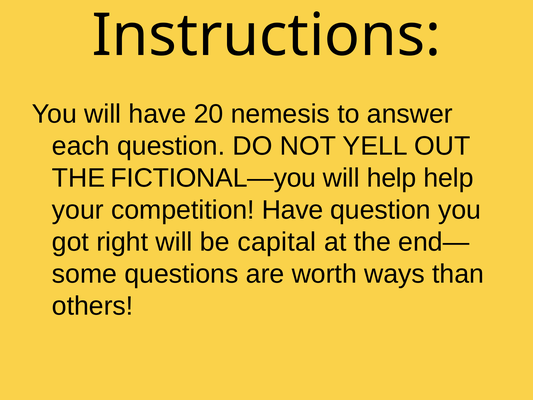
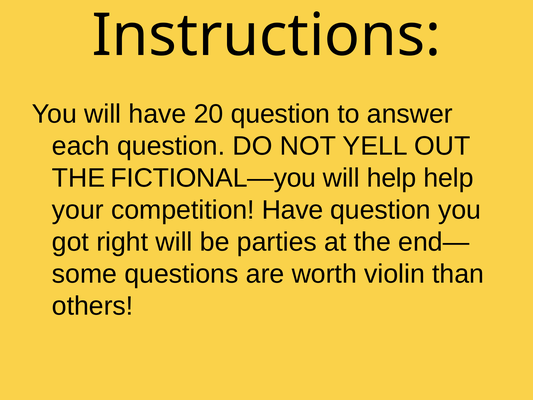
20 nemesis: nemesis -> question
capital: capital -> parties
ways: ways -> violin
